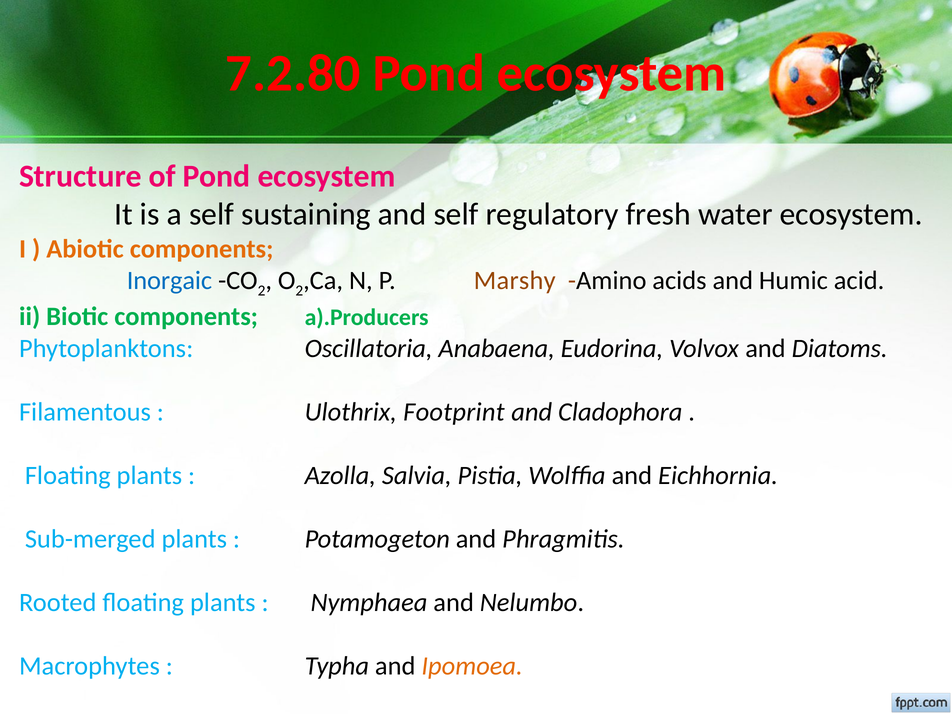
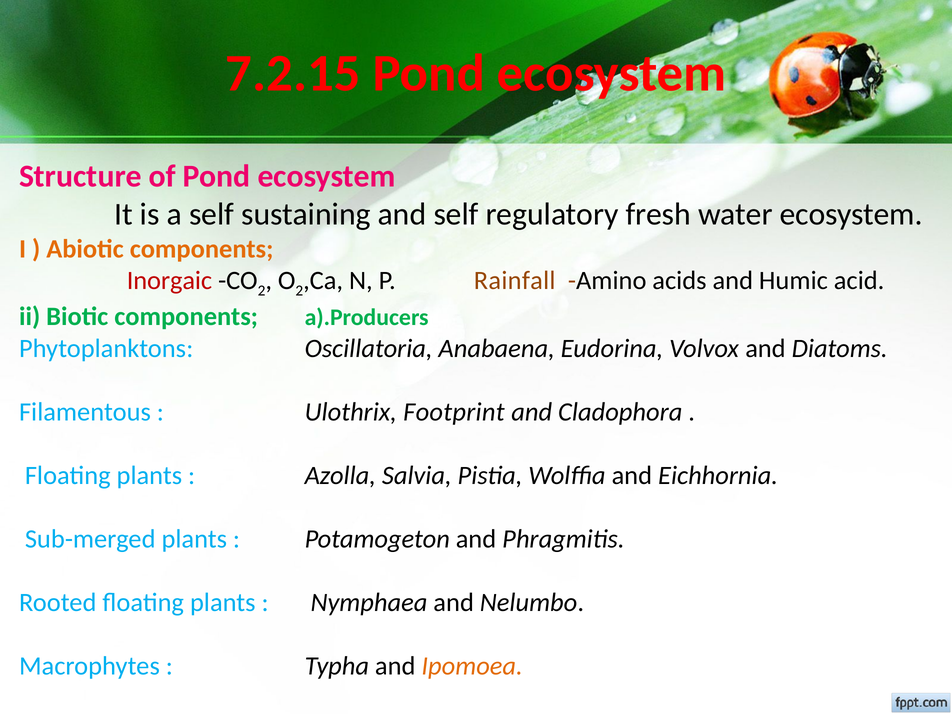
7.2.80: 7.2.80 -> 7.2.15
Inorgaic colour: blue -> red
Marshy: Marshy -> Rainfall
